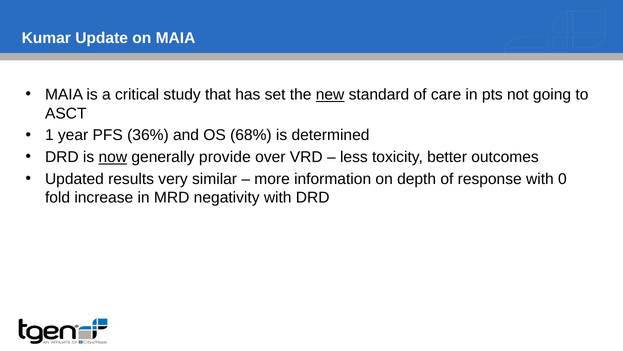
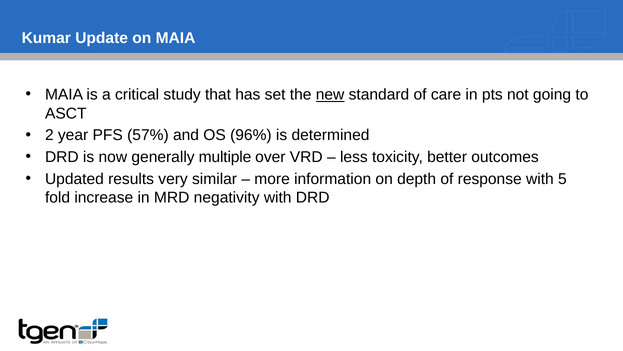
1: 1 -> 2
36%: 36% -> 57%
68%: 68% -> 96%
now underline: present -> none
provide: provide -> multiple
0: 0 -> 5
